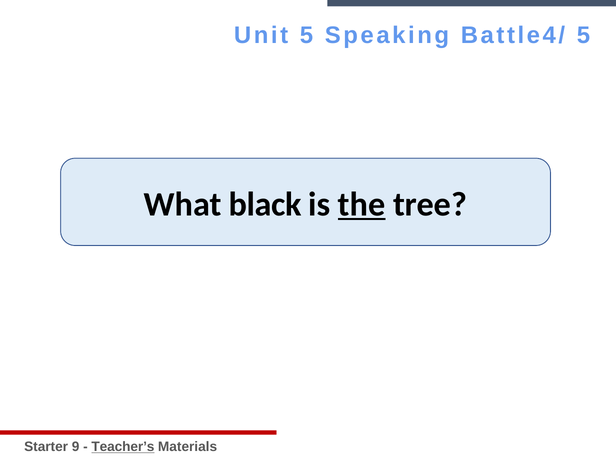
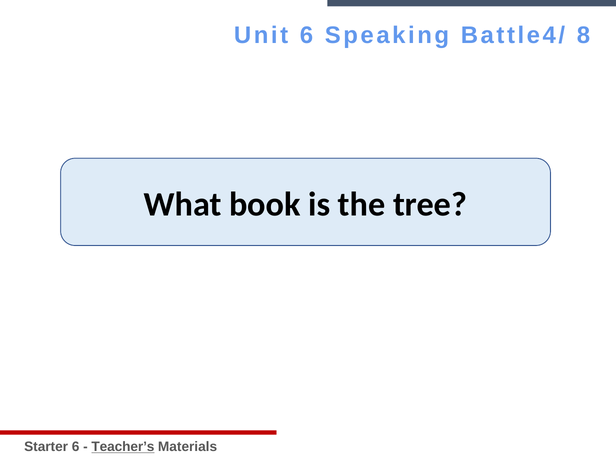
Unit 5: 5 -> 6
Battle4/ 5: 5 -> 8
black: black -> book
the underline: present -> none
Starter 9: 9 -> 6
